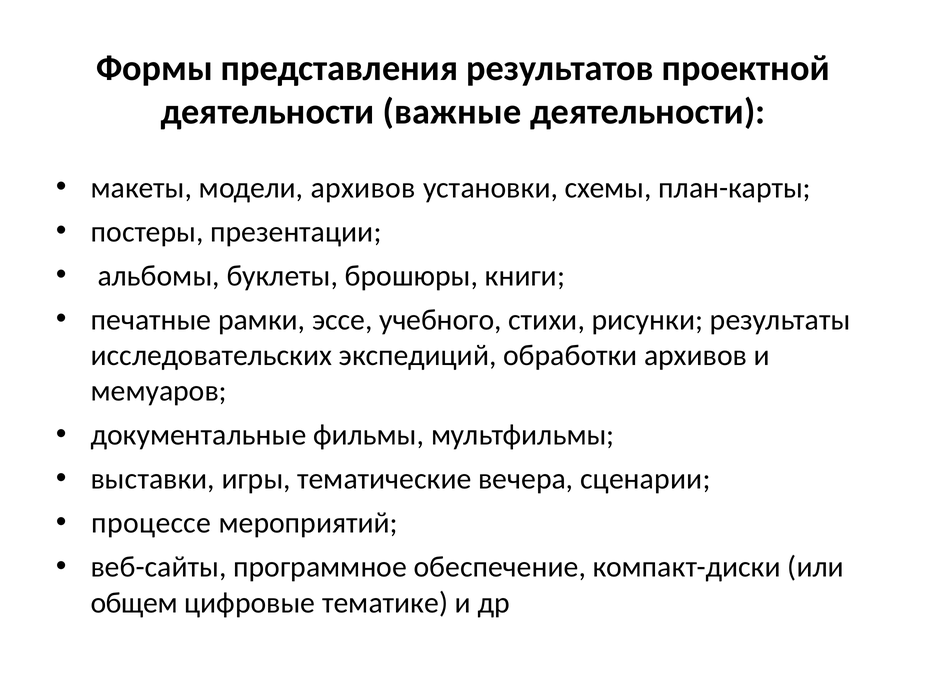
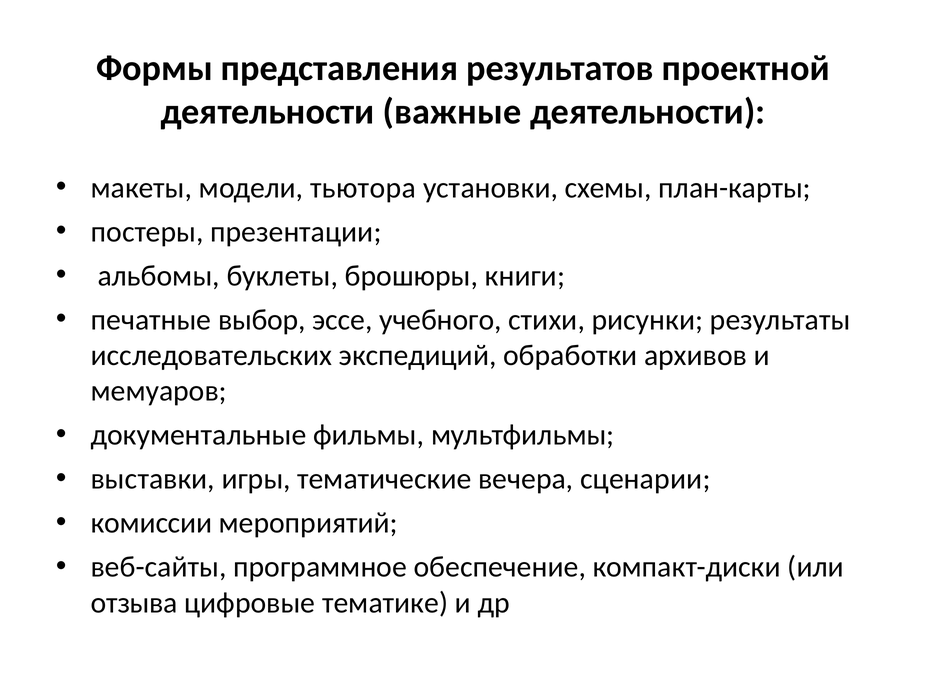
модели архивов: архивов -> тьютора
рамки: рамки -> выбор
процессе: процессе -> комиссии
общем: общем -> отзыва
